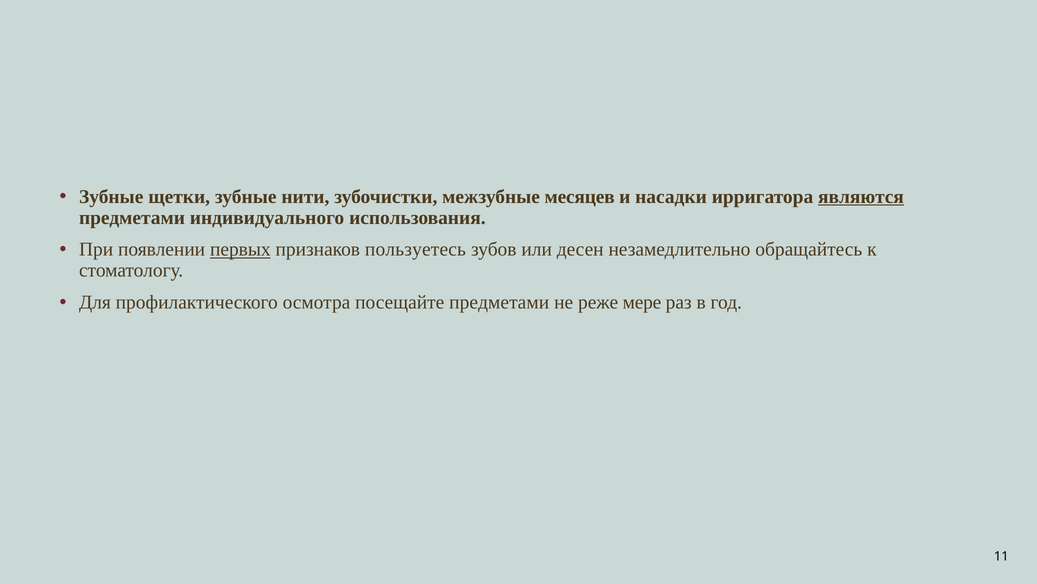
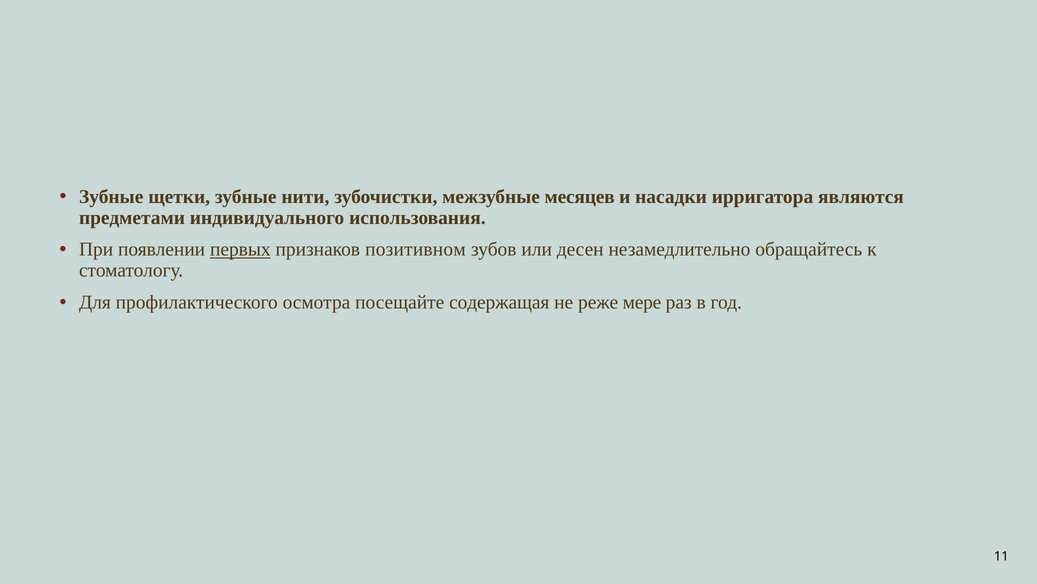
являются underline: present -> none
пользуетесь: пользуетесь -> позитивном
посещайте предметами: предметами -> содержащая
